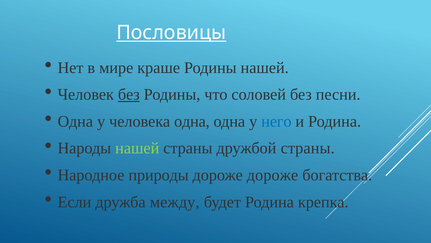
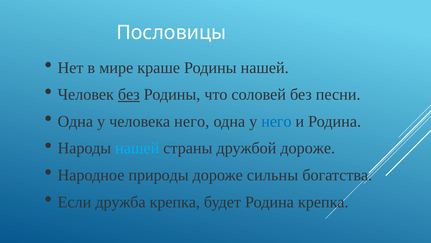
Пословицы underline: present -> none
человека одна: одна -> него
нашей at (137, 148) colour: light green -> light blue
дружбой страны: страны -> дороже
дороже дороже: дороже -> сильны
дружба между: между -> крепка
